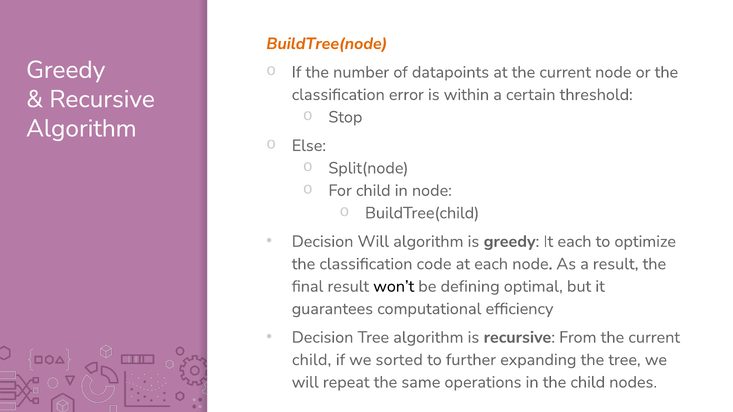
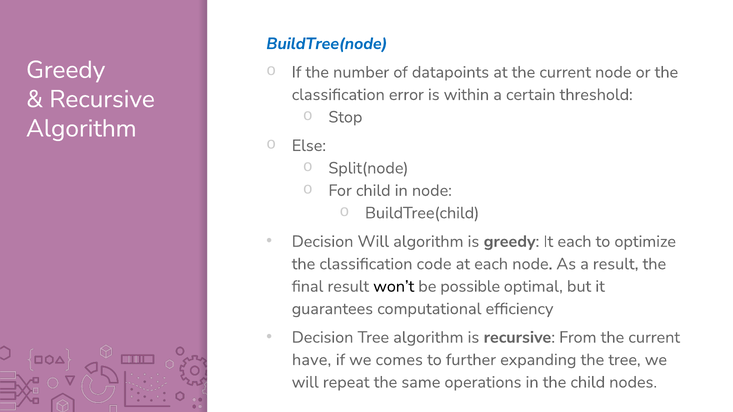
BuildTree(node colour: orange -> blue
defining: defining -> possible
child at (312, 360): child -> have
sorted: sorted -> comes
